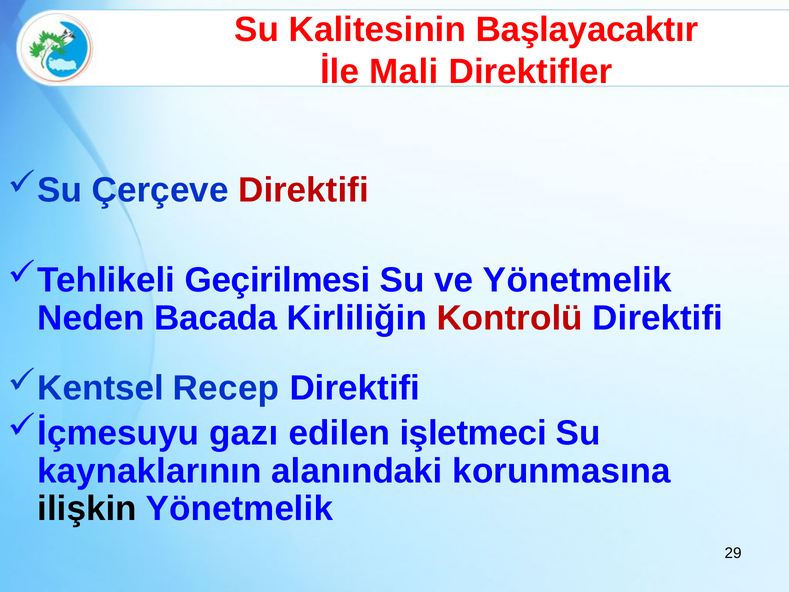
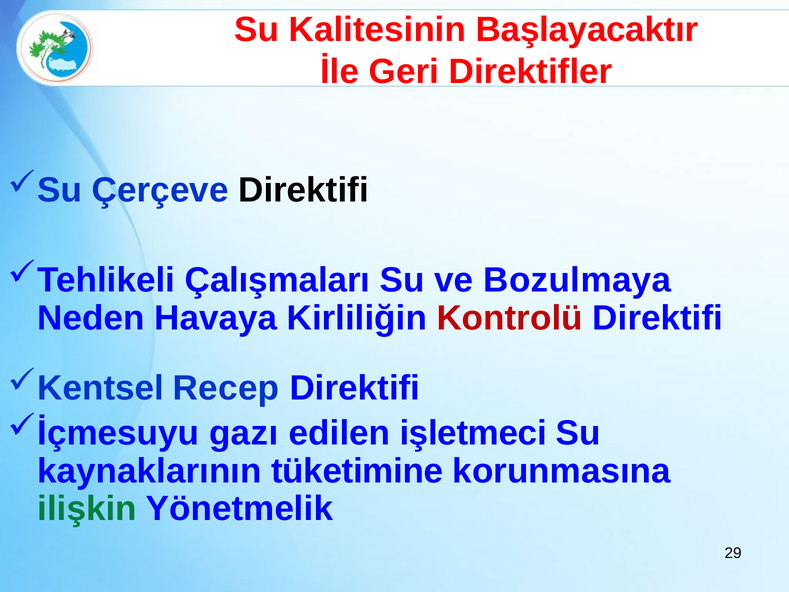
Mali: Mali -> Geri
Direktifi at (303, 190) colour: red -> black
Geçirilmesi: Geçirilmesi -> Çalışmaları
ve Yönetmelik: Yönetmelik -> Bozulmaya
Bacada: Bacada -> Havaya
alanındaki: alanındaki -> tüketimine
ilişkin colour: black -> green
